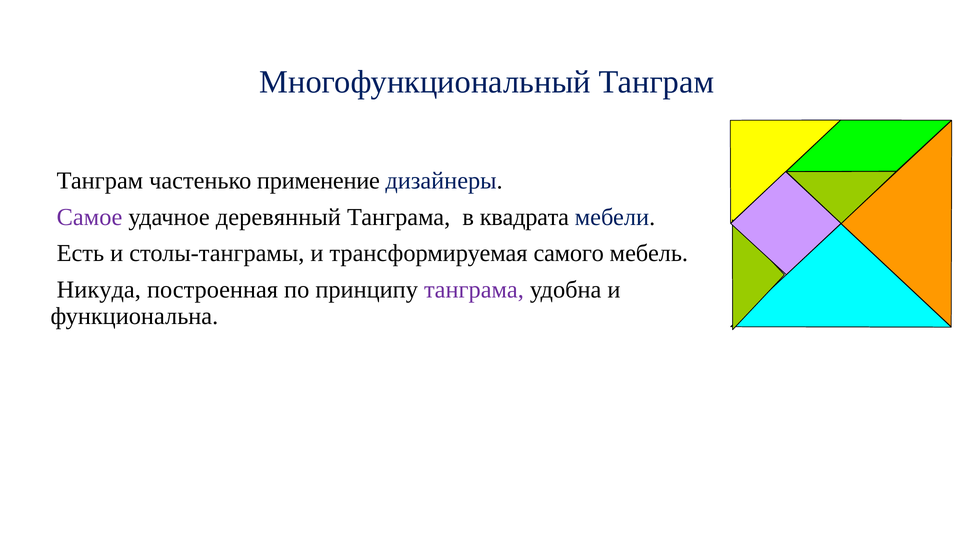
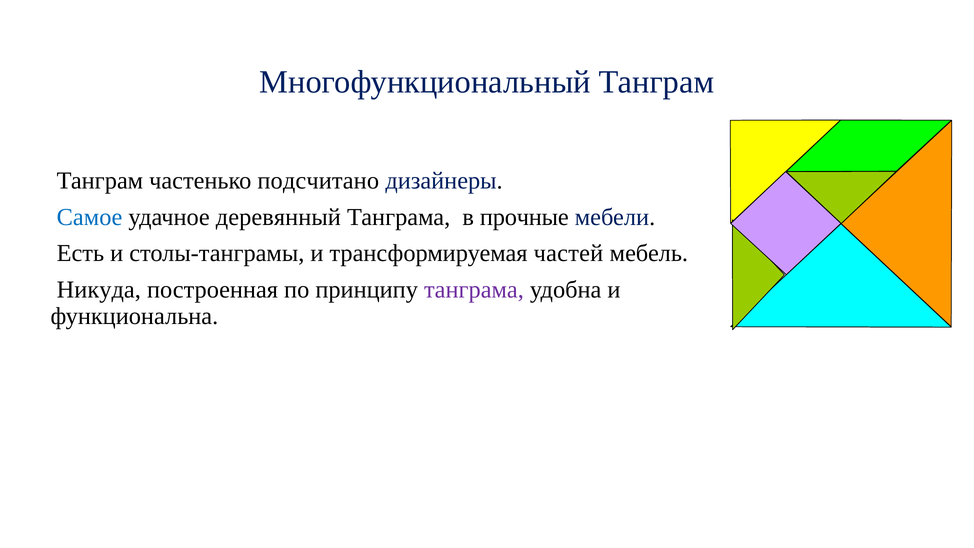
применение: применение -> подсчитано
Самое colour: purple -> blue
квадрата: квадрата -> прочные
самого: самого -> частей
